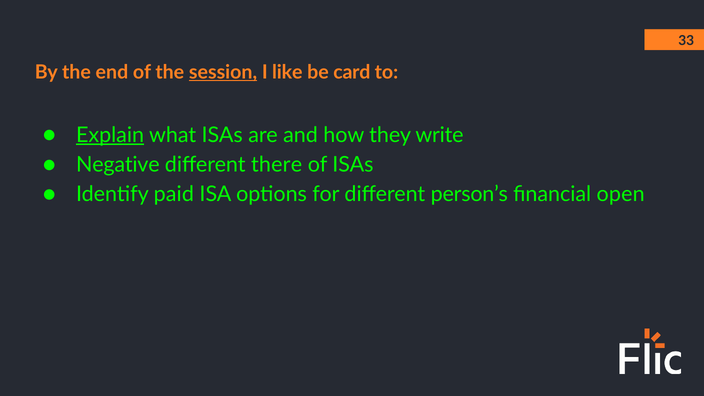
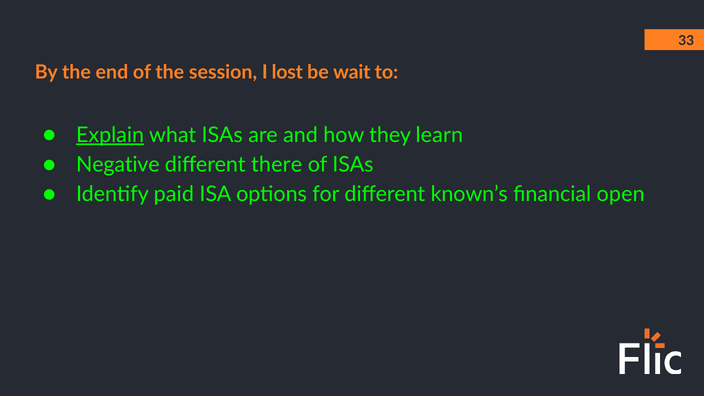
session underline: present -> none
like: like -> lost
card: card -> wait
write: write -> learn
person’s: person’s -> known’s
